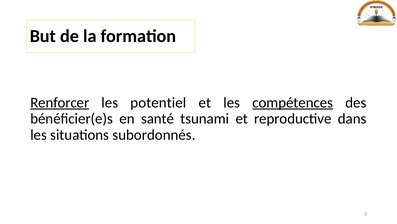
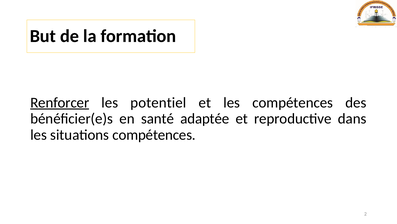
compétences at (293, 102) underline: present -> none
tsunami: tsunami -> adaptée
situations subordonnés: subordonnés -> compétences
